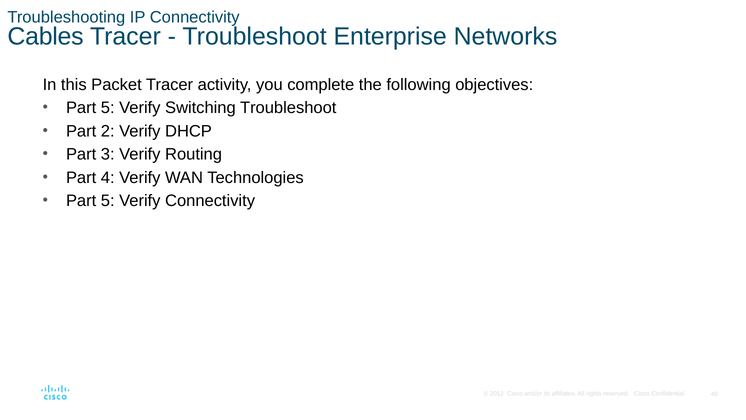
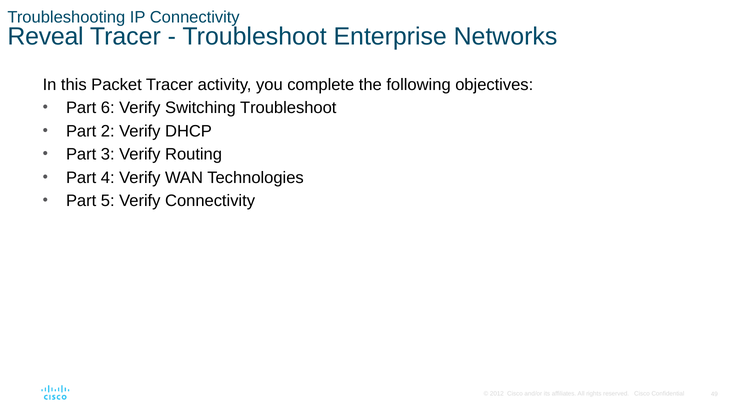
Cables: Cables -> Reveal
5 at (108, 108): 5 -> 6
